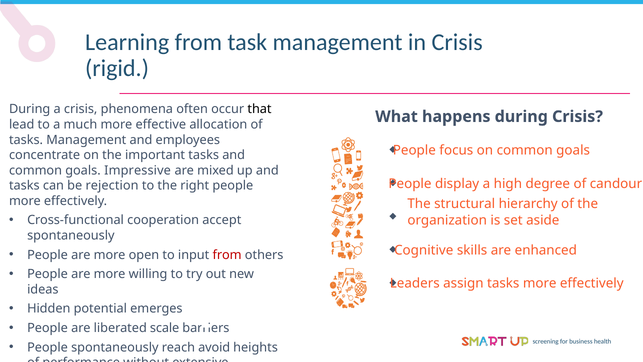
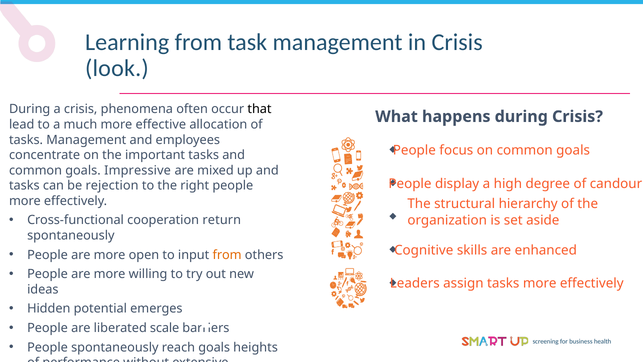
rigid: rigid -> look
accept: accept -> return
from at (227, 255) colour: red -> orange
reach avoid: avoid -> goals
